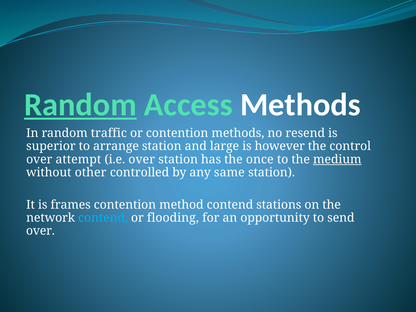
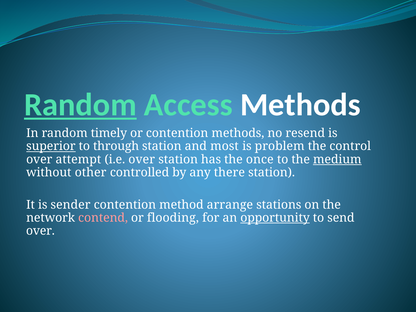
traffic: traffic -> timely
superior underline: none -> present
arrange: arrange -> through
large: large -> most
however: however -> problem
same: same -> there
frames: frames -> sender
method contend: contend -> arrange
contend at (103, 218) colour: light blue -> pink
opportunity underline: none -> present
